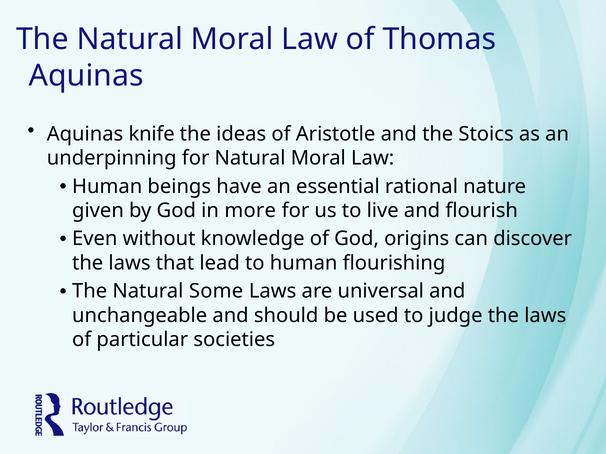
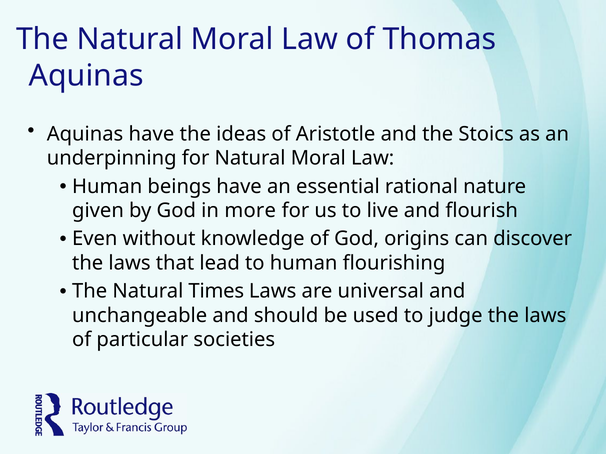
Aquinas knife: knife -> have
Some: Some -> Times
